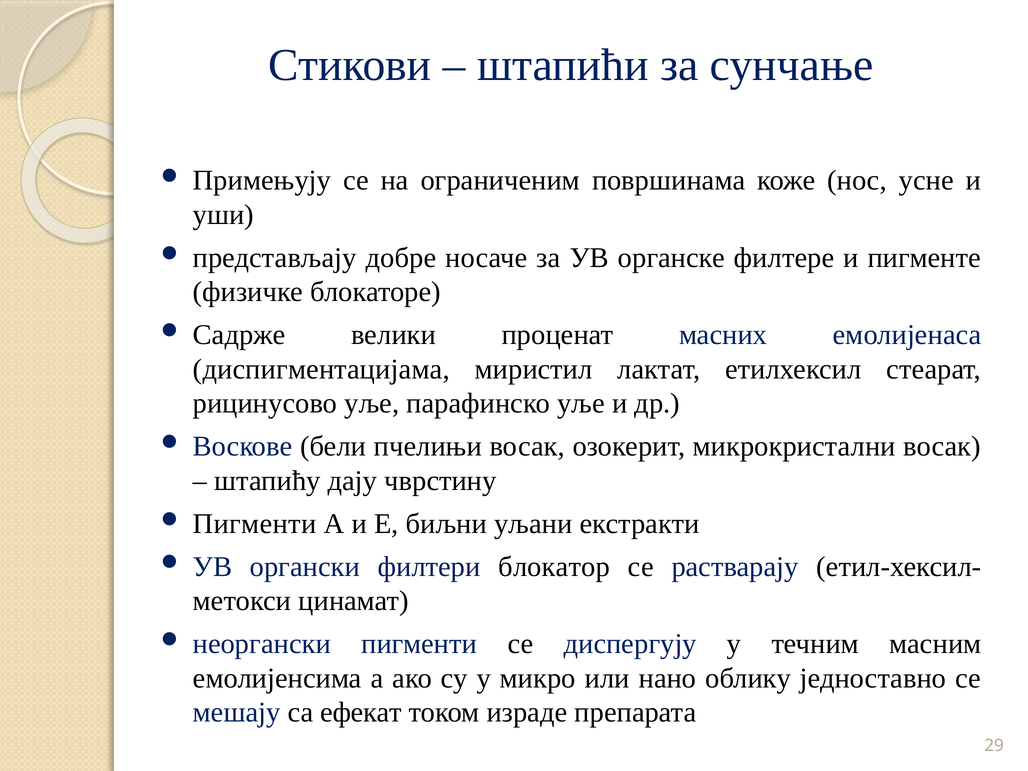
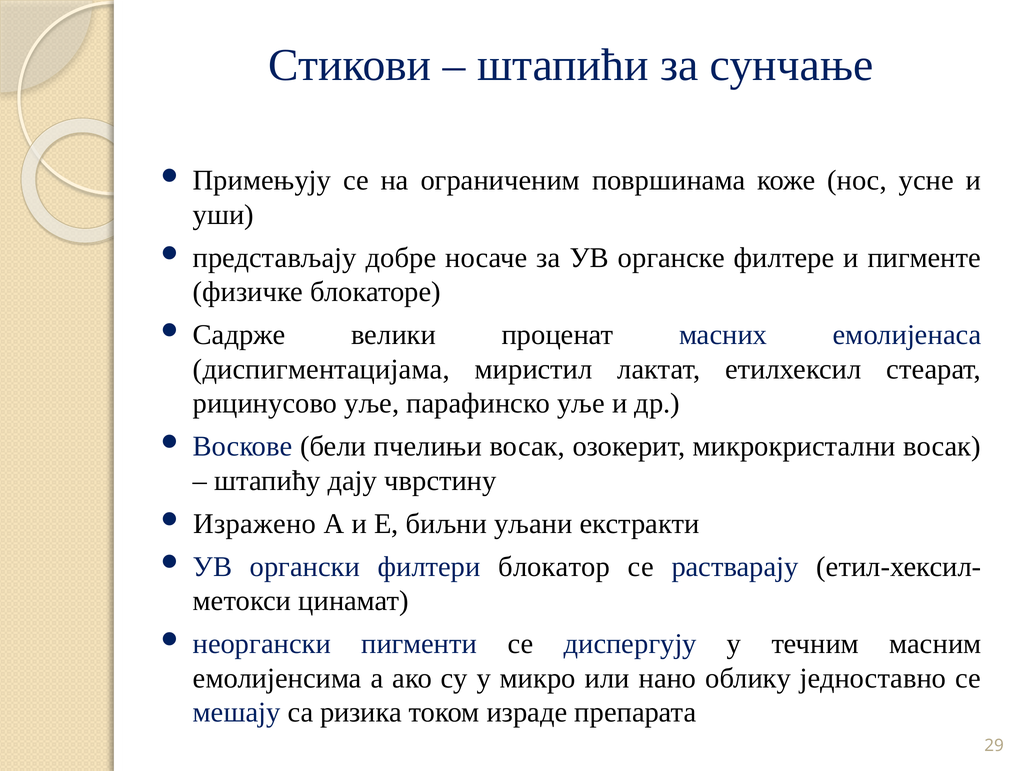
Пигменти at (255, 524): Пигменти -> Изражено
ефекат: ефекат -> ризика
